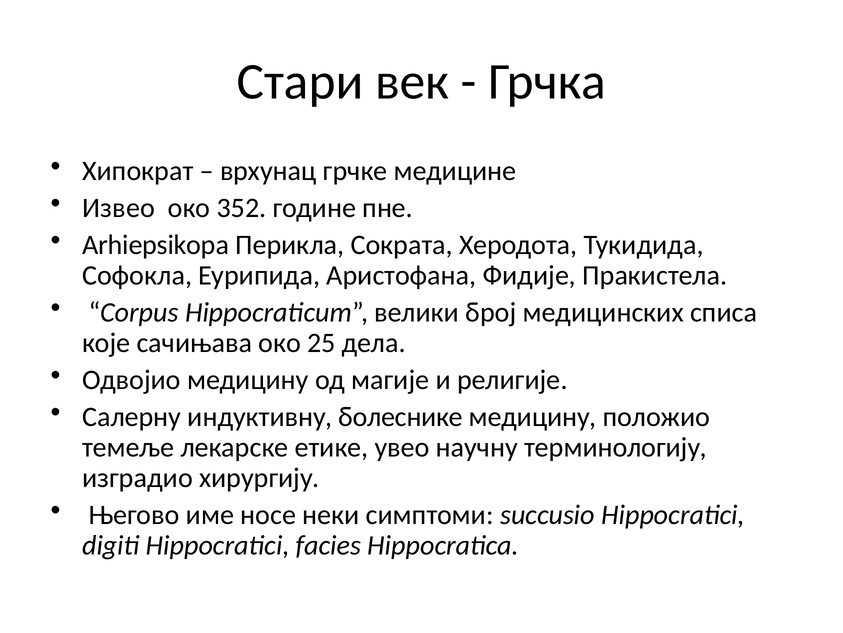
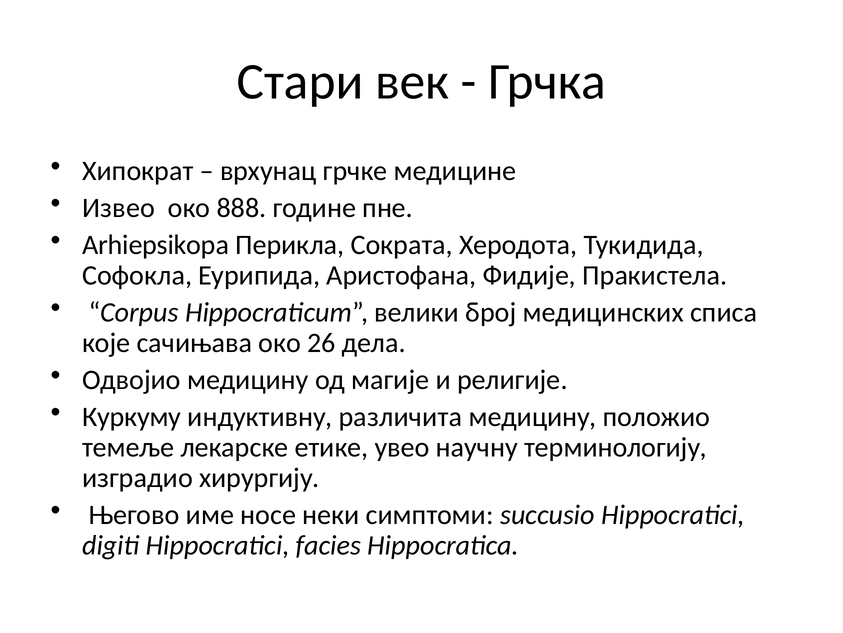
352: 352 -> 888
25: 25 -> 26
Салерну: Салерну -> Куркуму
болеснике: болеснике -> различита
